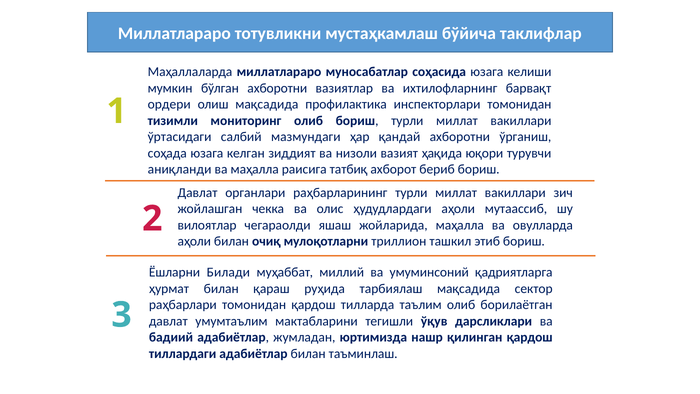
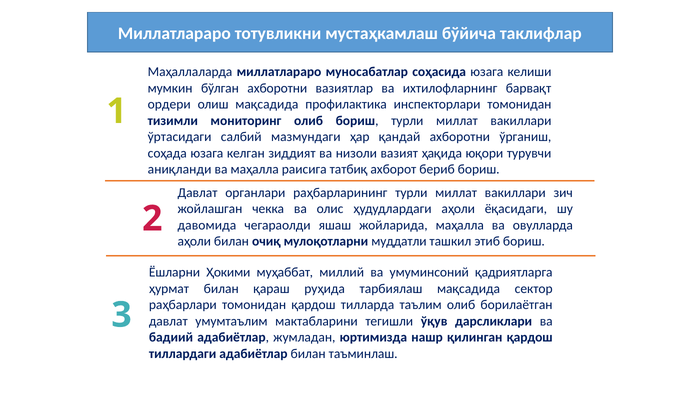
мутаассиб: мутаассиб -> ёқасидаги
вилоятлар: вилоятлар -> давомида
триллион: триллион -> муддатли
Билади: Билади -> Ҳокими
